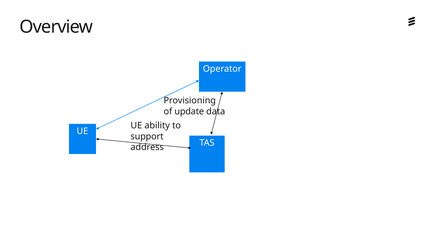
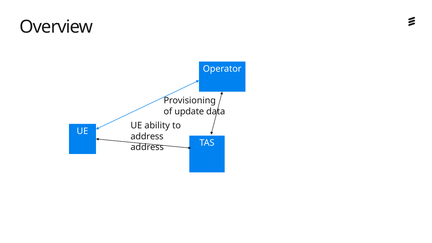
support at (147, 136): support -> address
